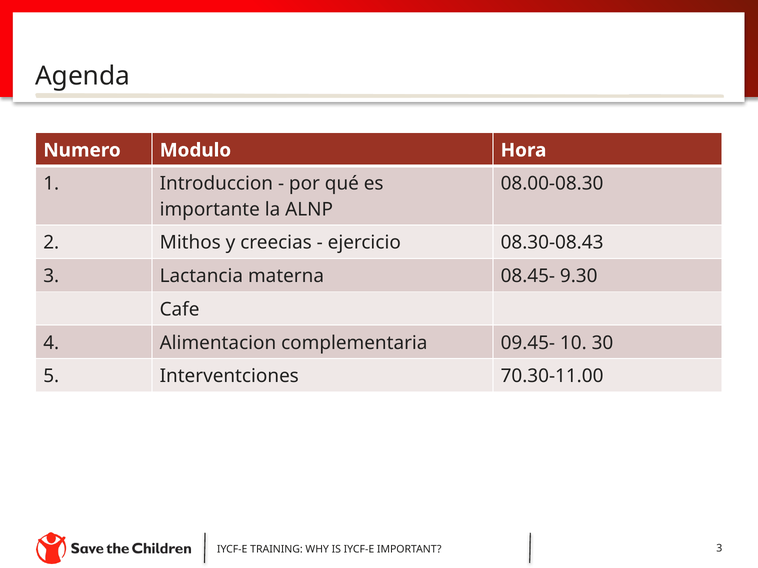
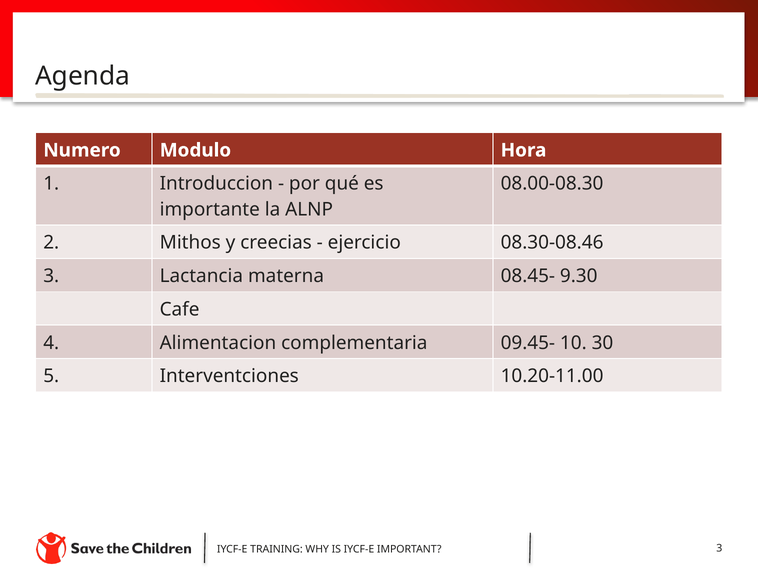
08.30-08.43: 08.30-08.43 -> 08.30-08.46
70.30-11.00: 70.30-11.00 -> 10.20-11.00
